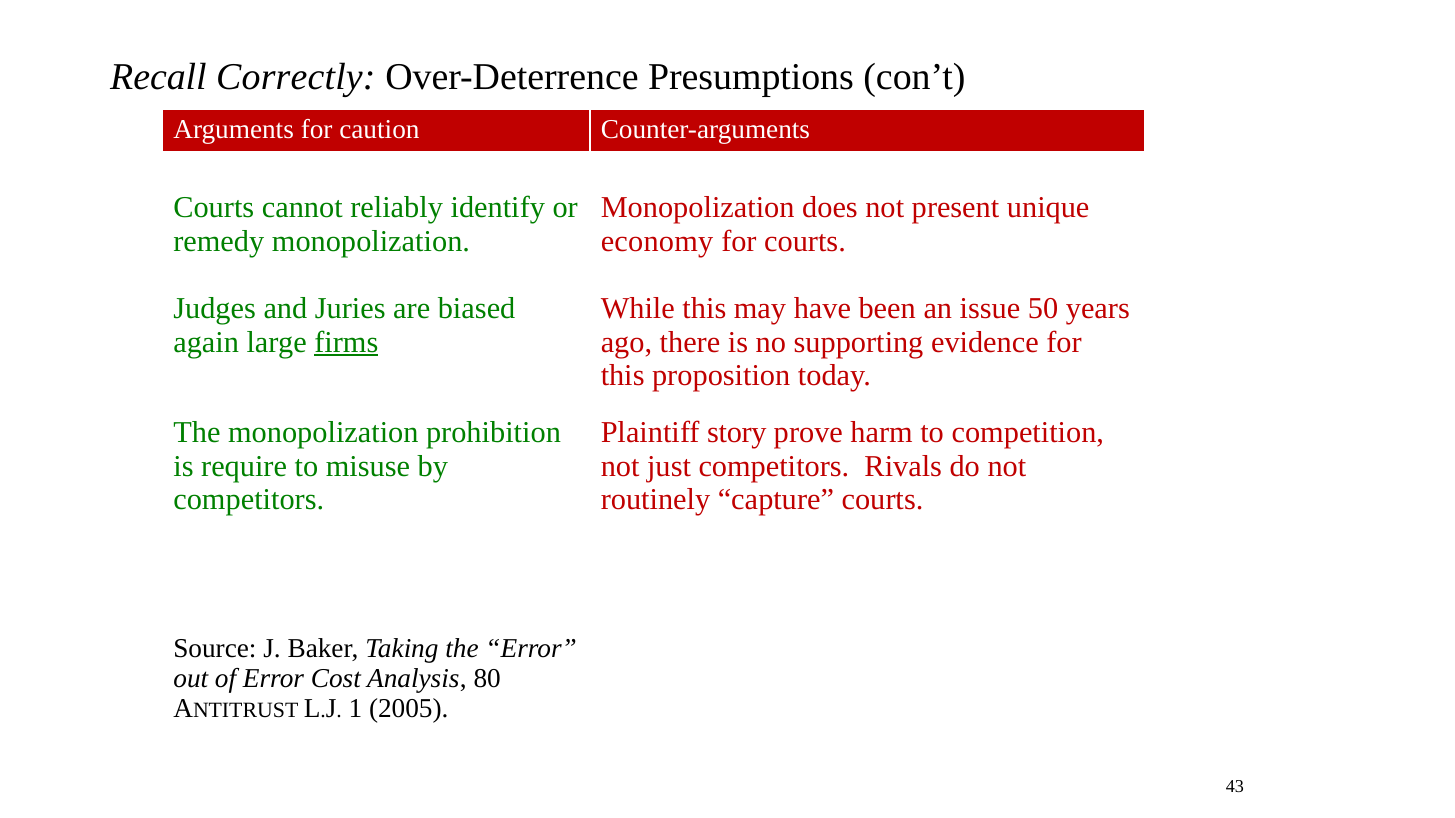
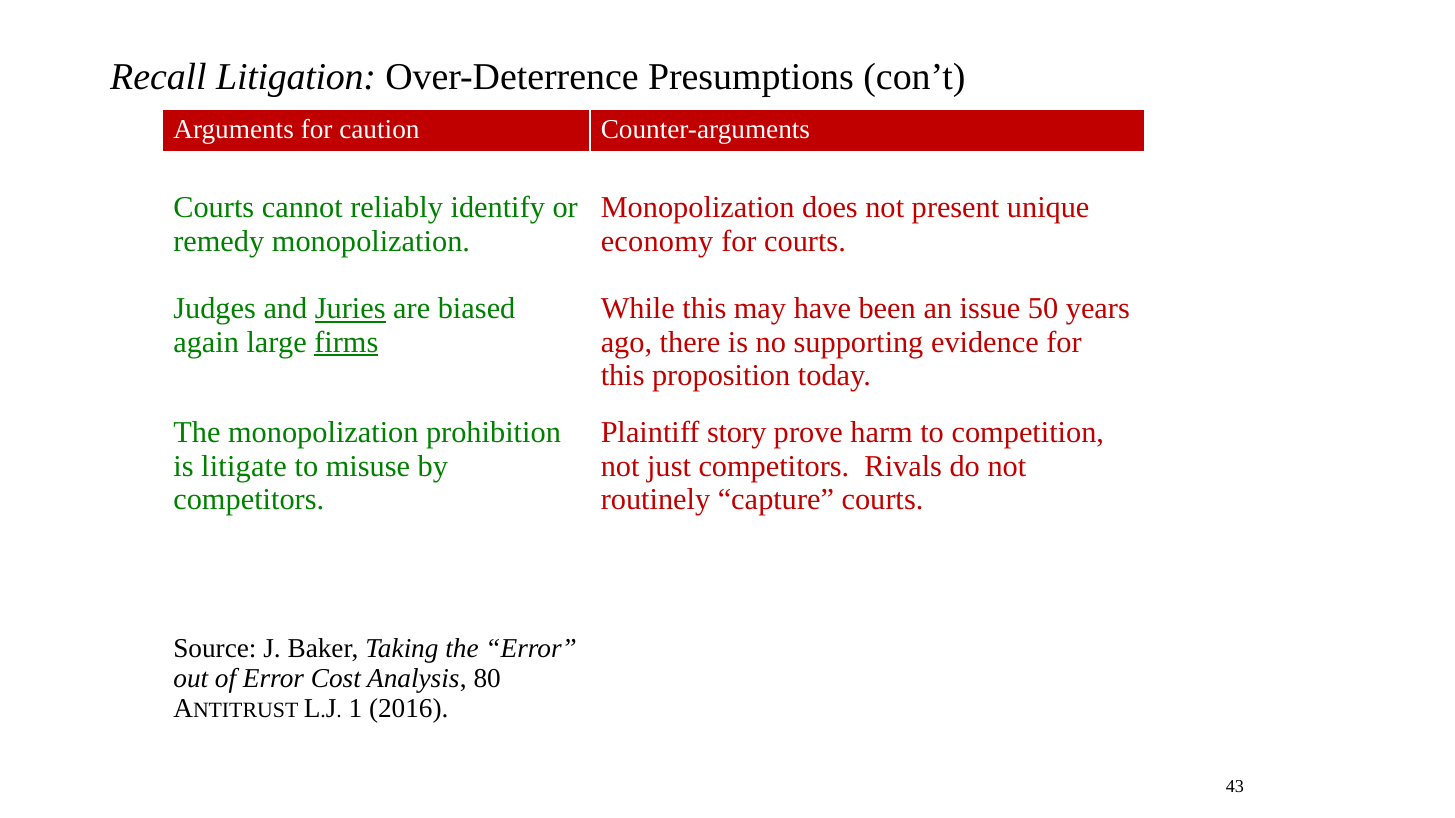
Correctly: Correctly -> Litigation
Juries underline: none -> present
require: require -> litigate
2005: 2005 -> 2016
